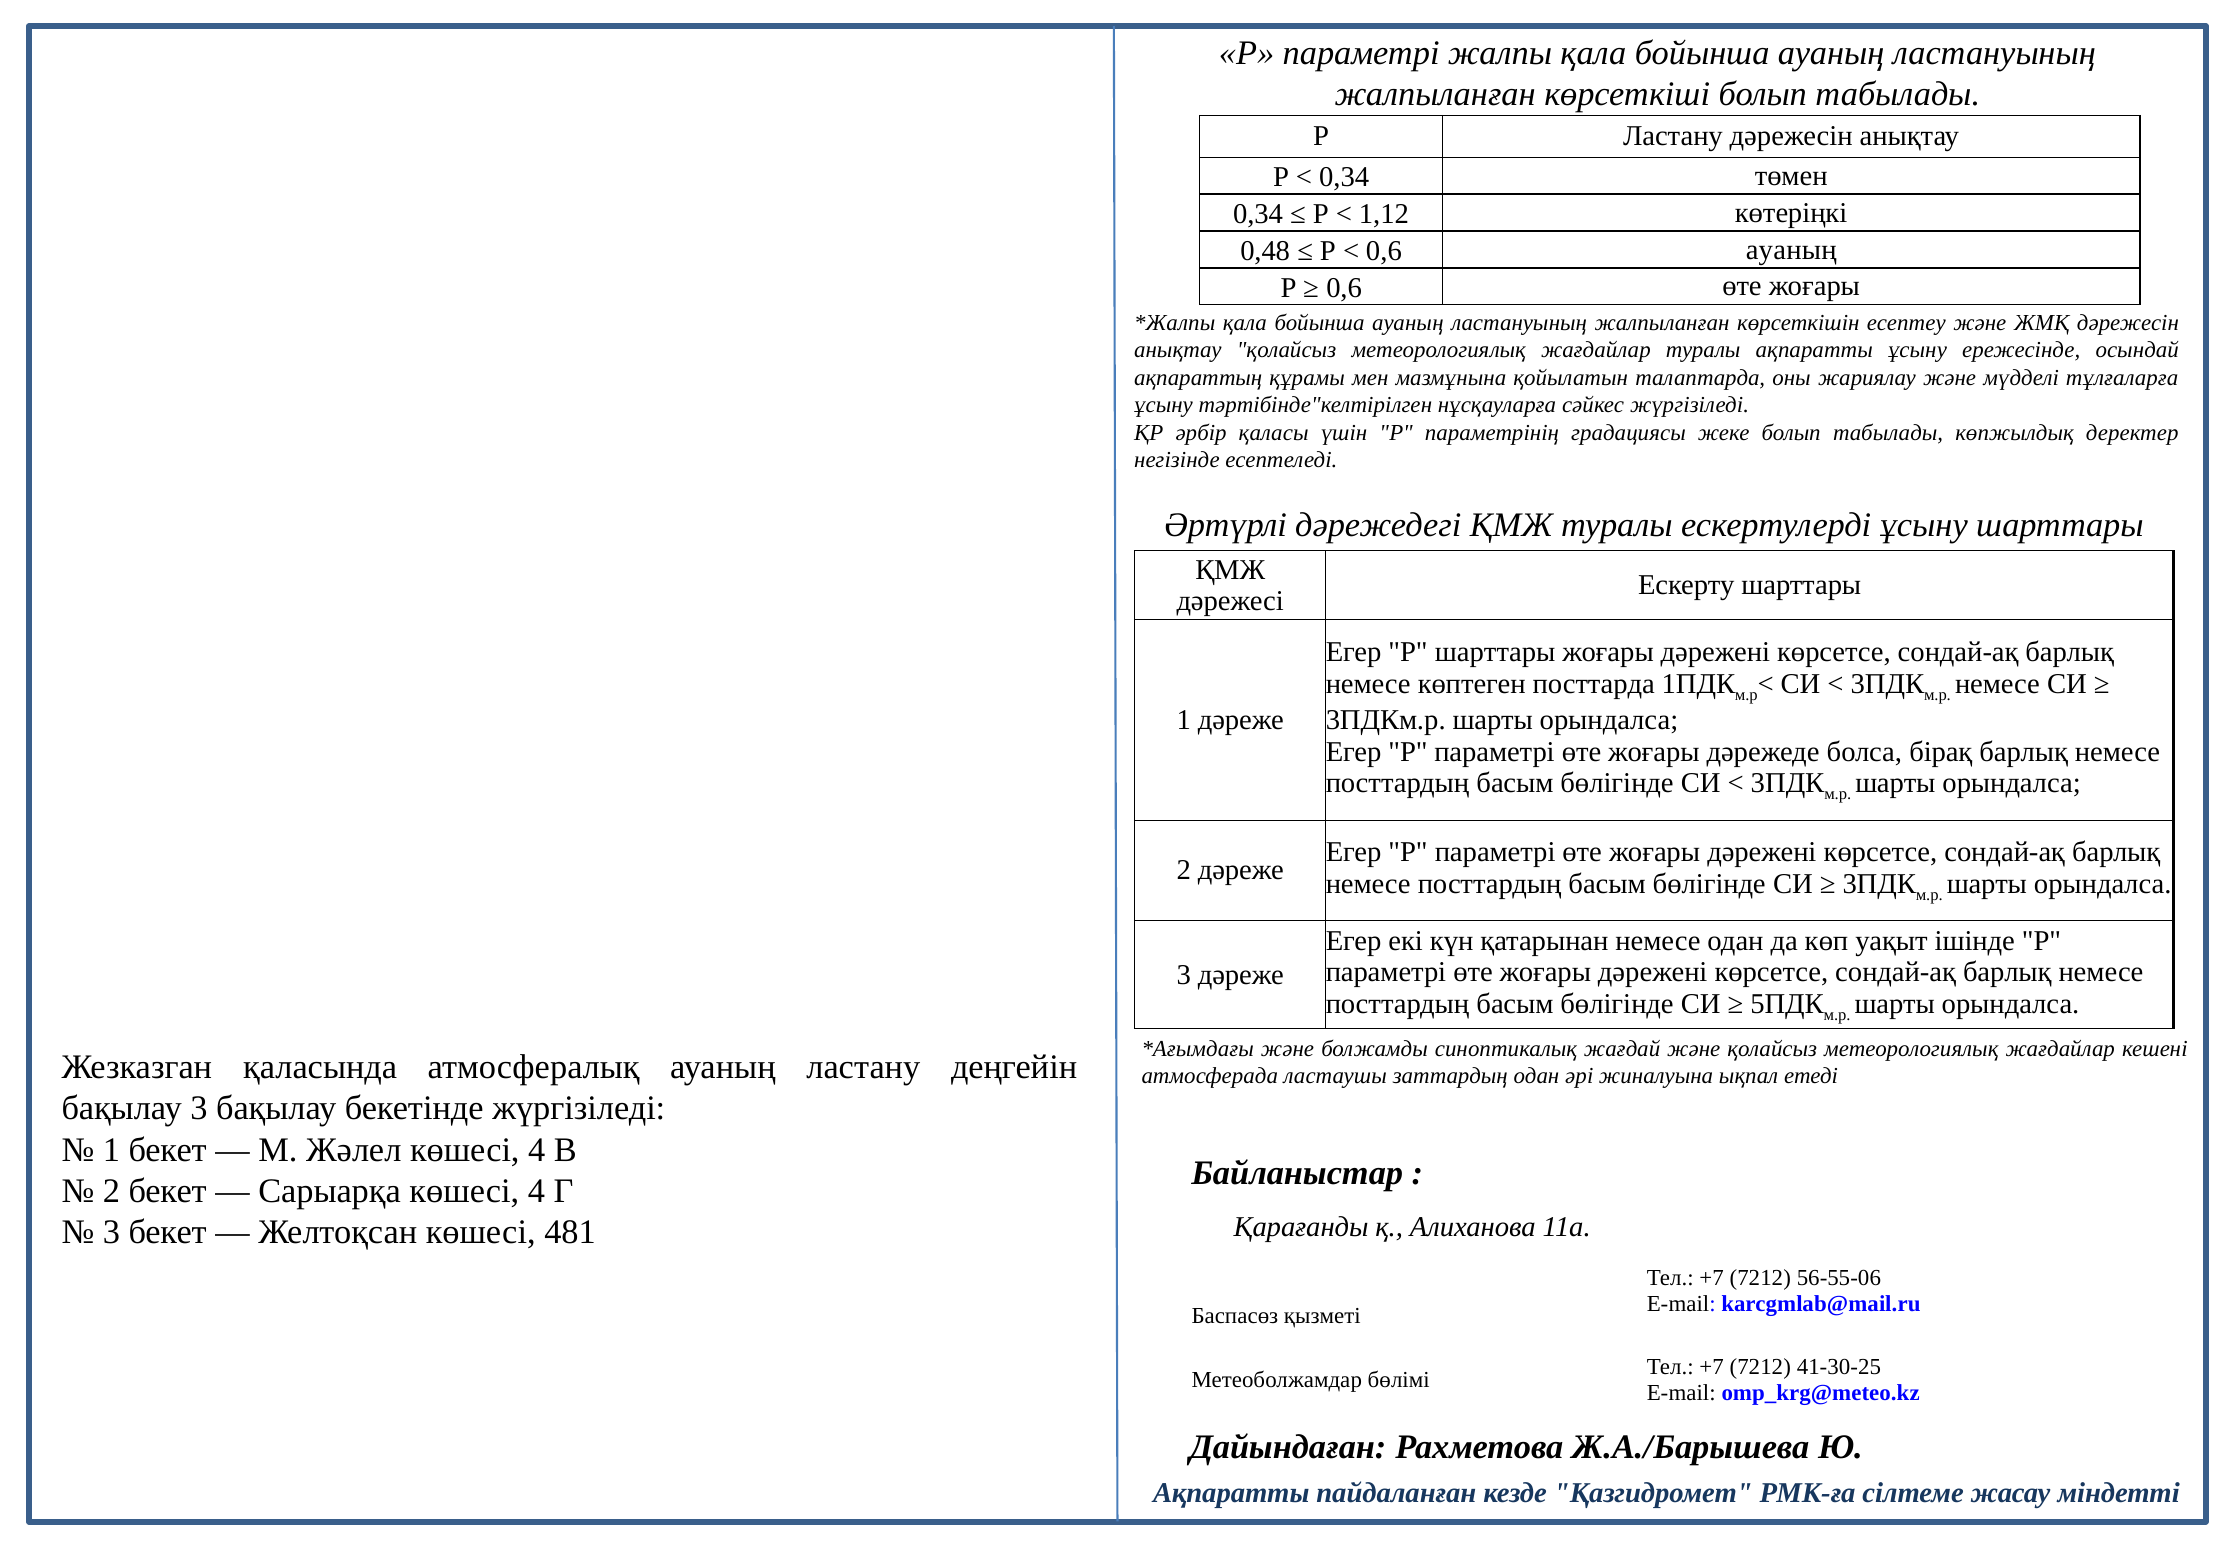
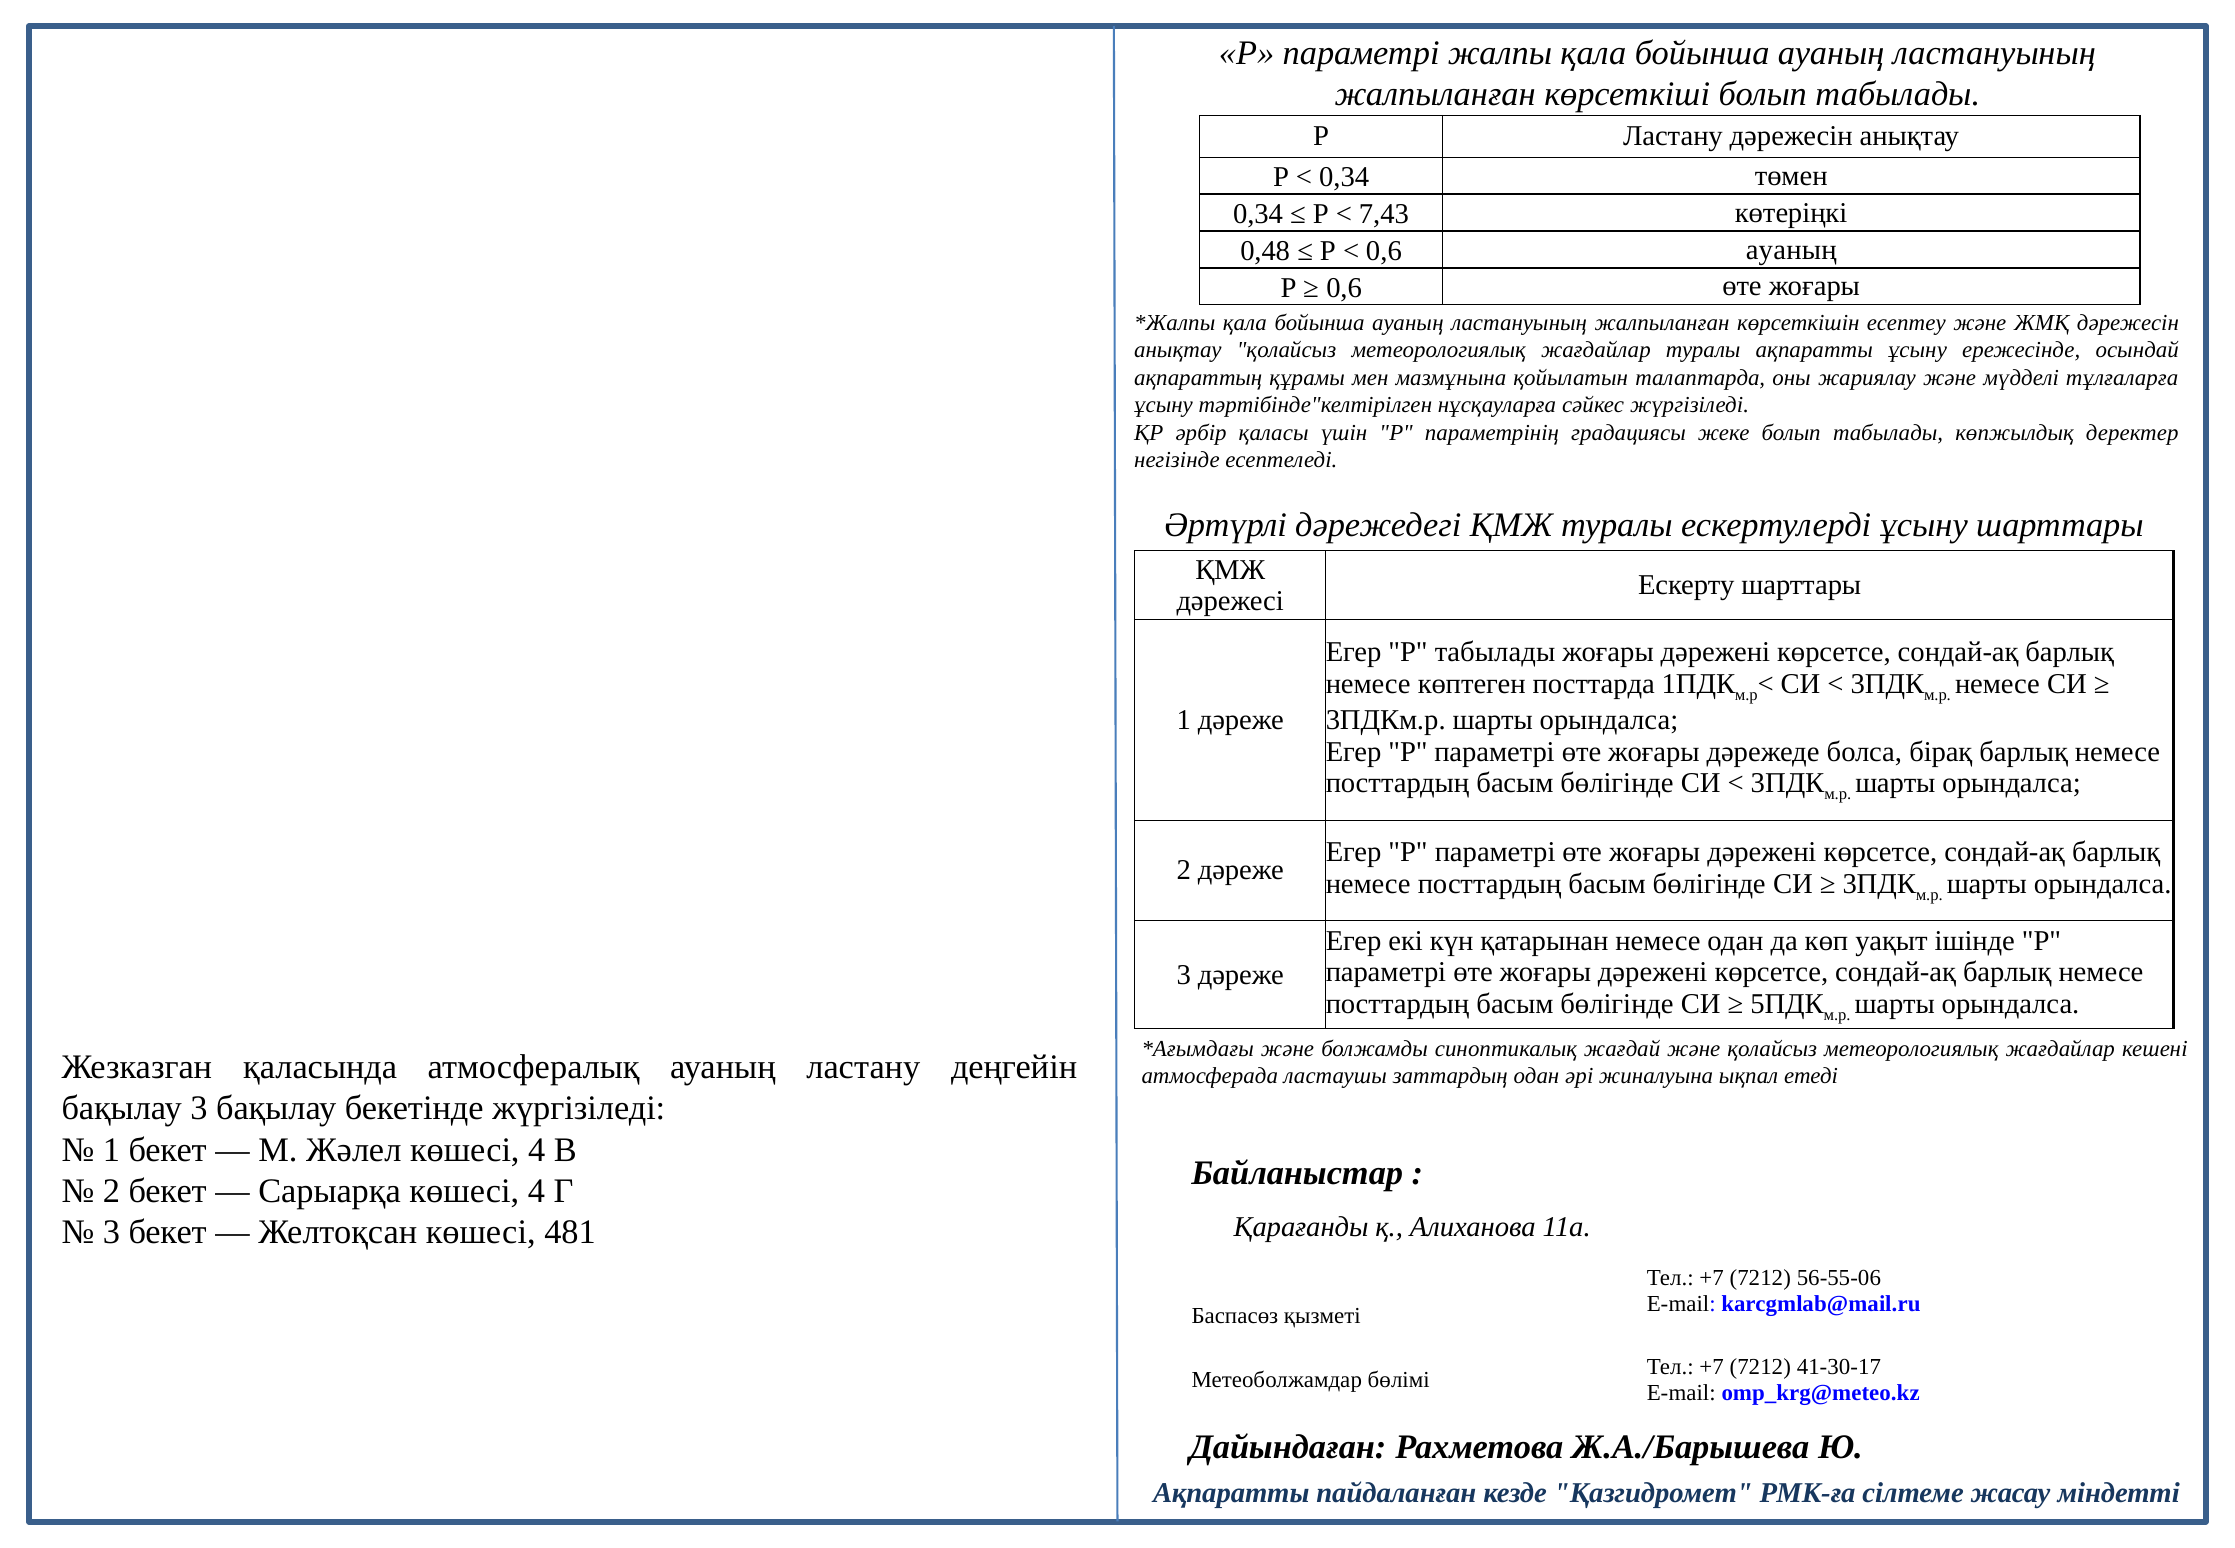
1,12: 1,12 -> 7,43
Р шарттары: шарттары -> табылады
41-30-25: 41-30-25 -> 41-30-17
